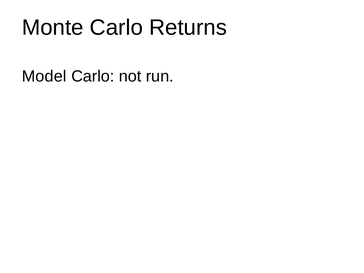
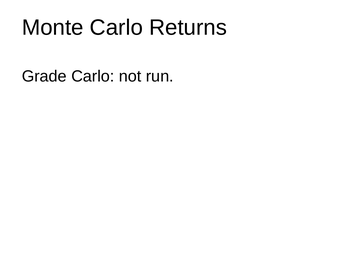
Model: Model -> Grade
